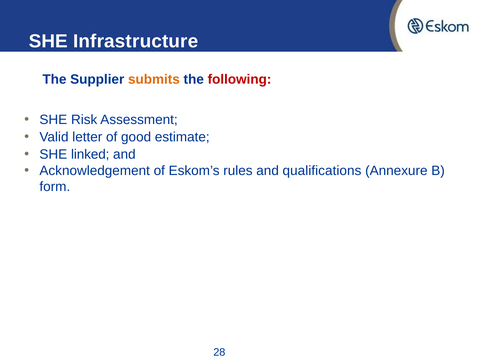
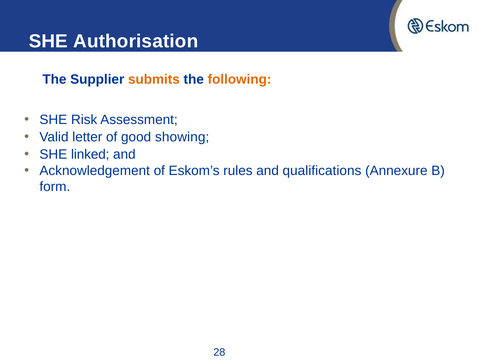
Infrastructure: Infrastructure -> Authorisation
following colour: red -> orange
estimate: estimate -> showing
